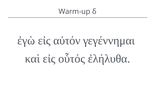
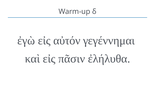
οὗτός: οὗτός -> πᾶσιν
